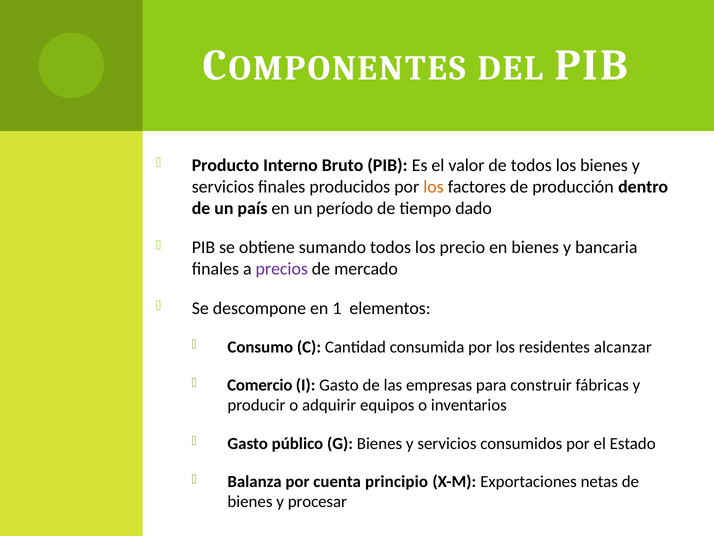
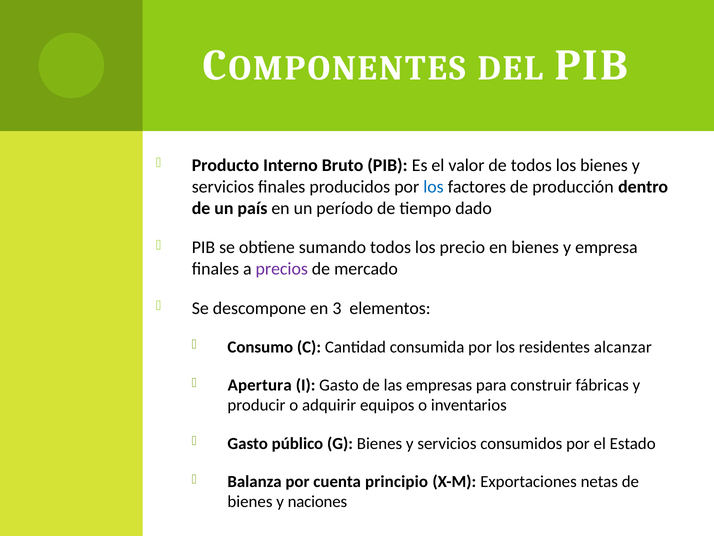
los at (434, 187) colour: orange -> blue
bancaria: bancaria -> empresa
1: 1 -> 3
Comercio: Comercio -> Apertura
procesar: procesar -> naciones
